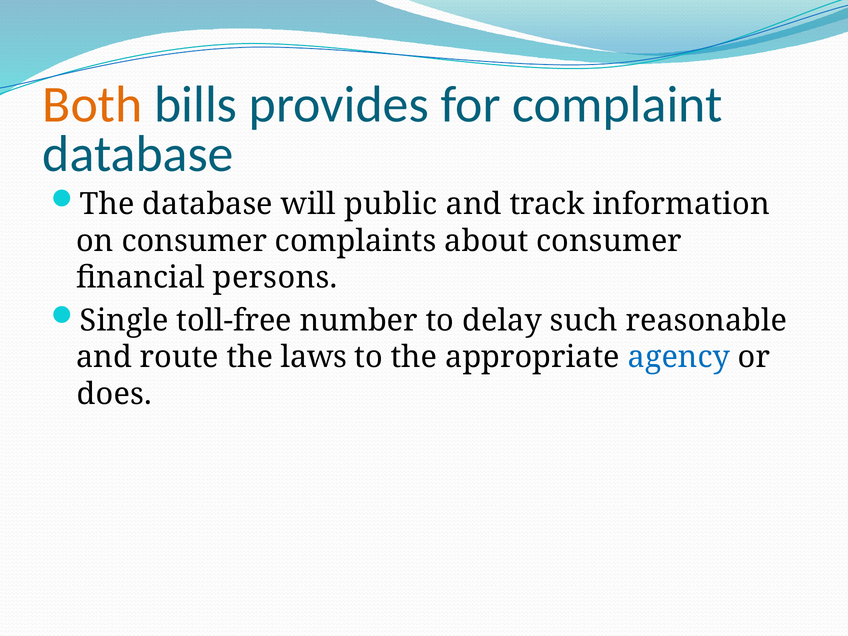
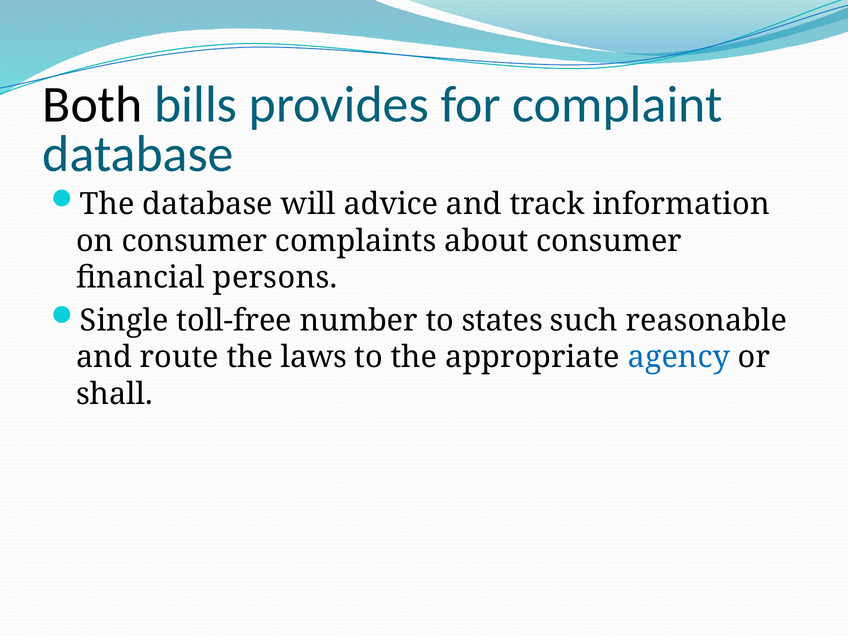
Both colour: orange -> black
public: public -> advice
delay: delay -> states
does: does -> shall
